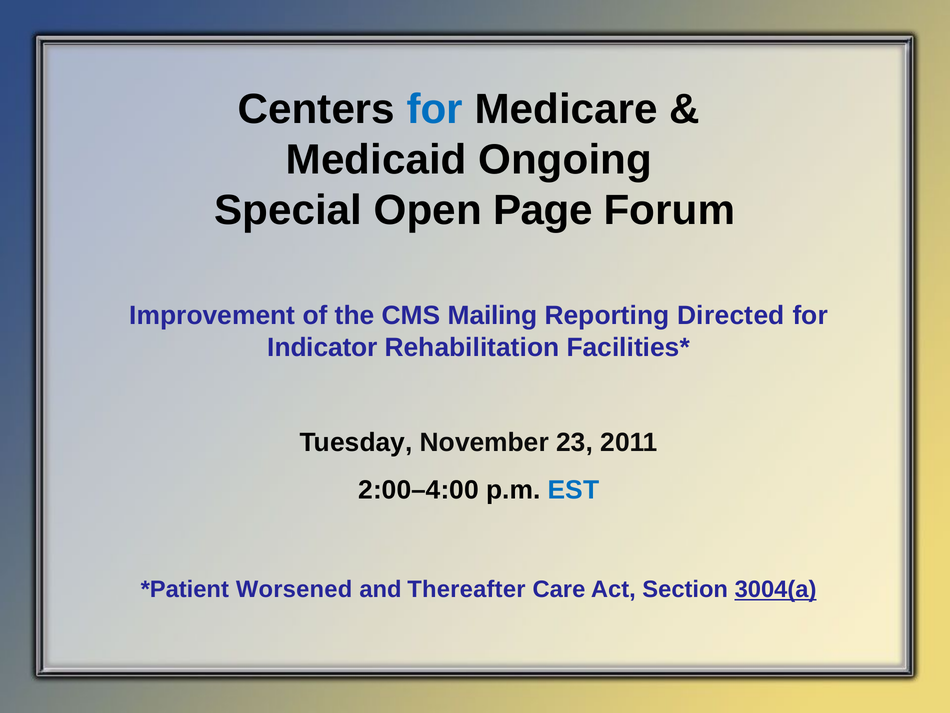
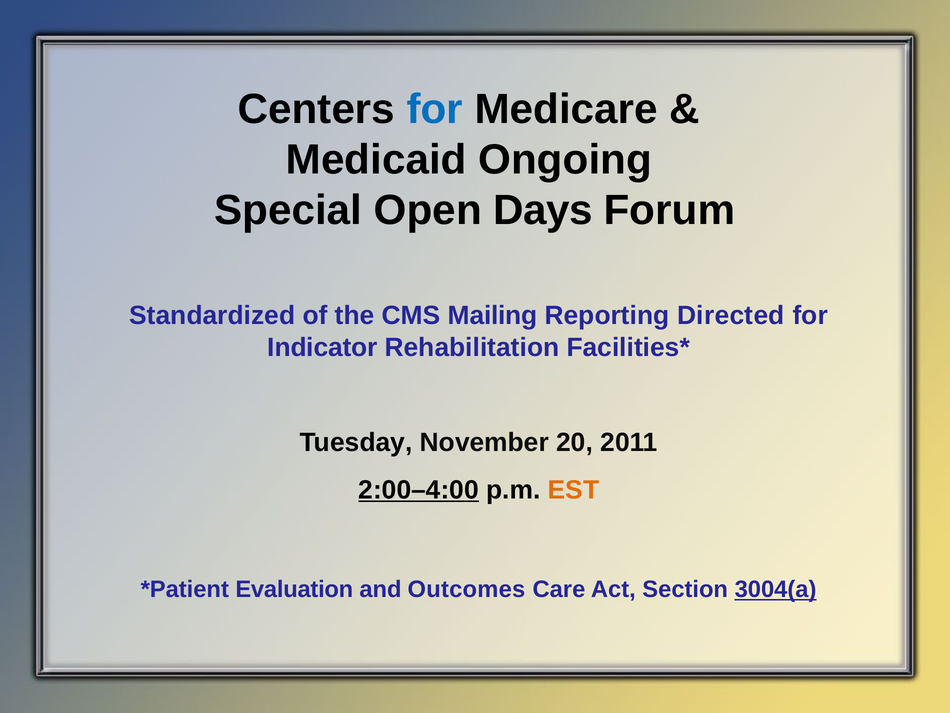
Page: Page -> Days
Improvement: Improvement -> Standardized
23: 23 -> 20
2:00–4:00 underline: none -> present
EST colour: blue -> orange
Worsened: Worsened -> Evaluation
Thereafter: Thereafter -> Outcomes
